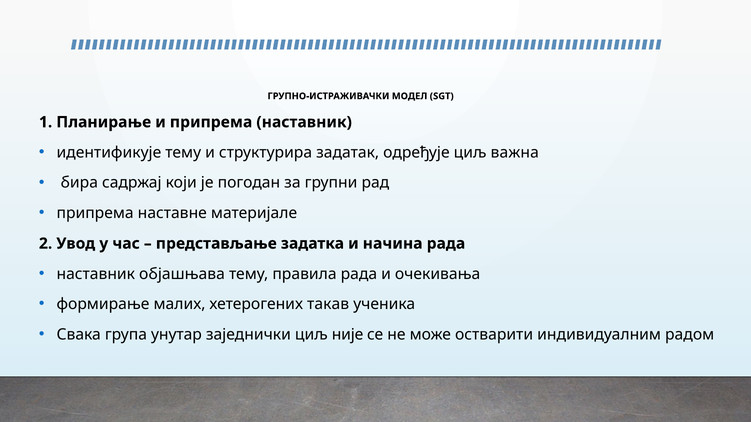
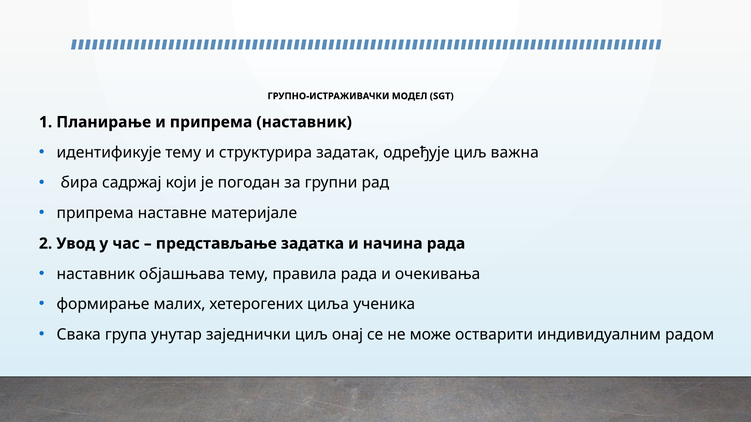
такав: такав -> циља
није: није -> онај
